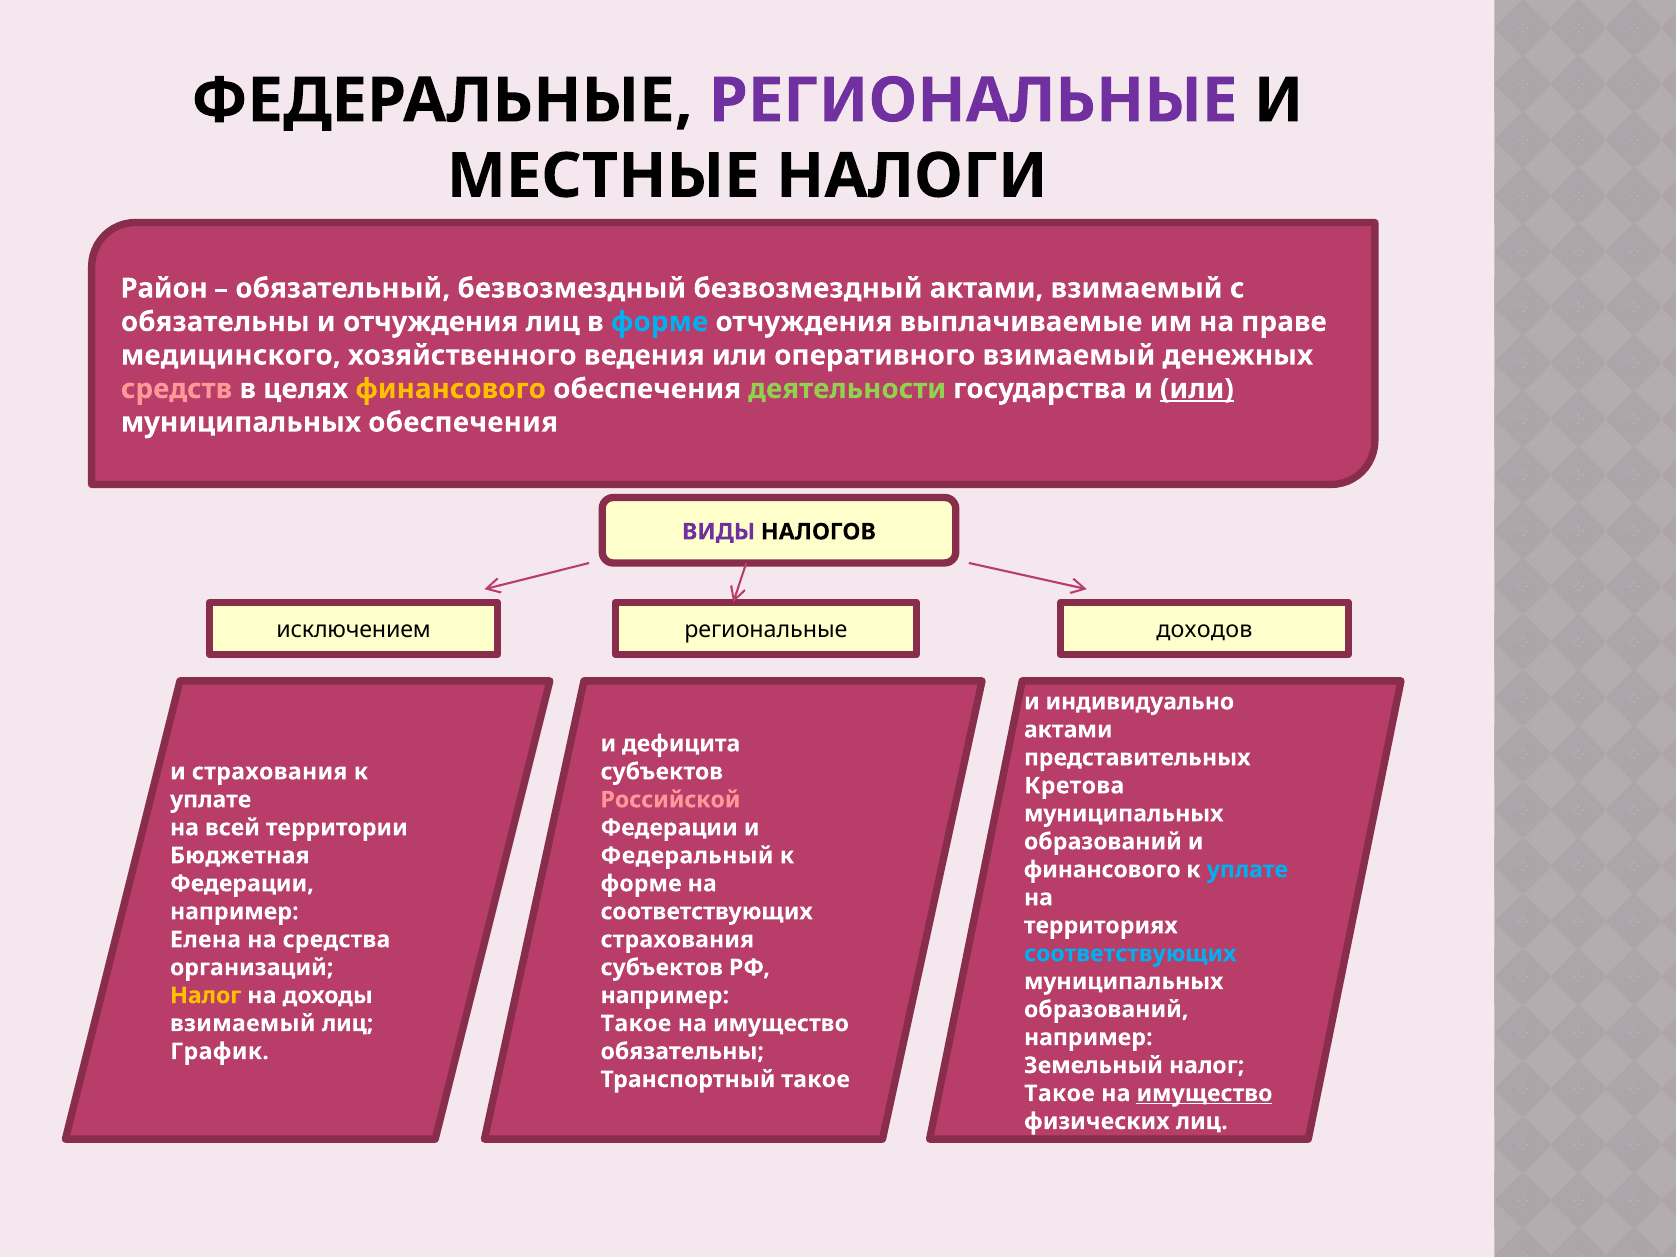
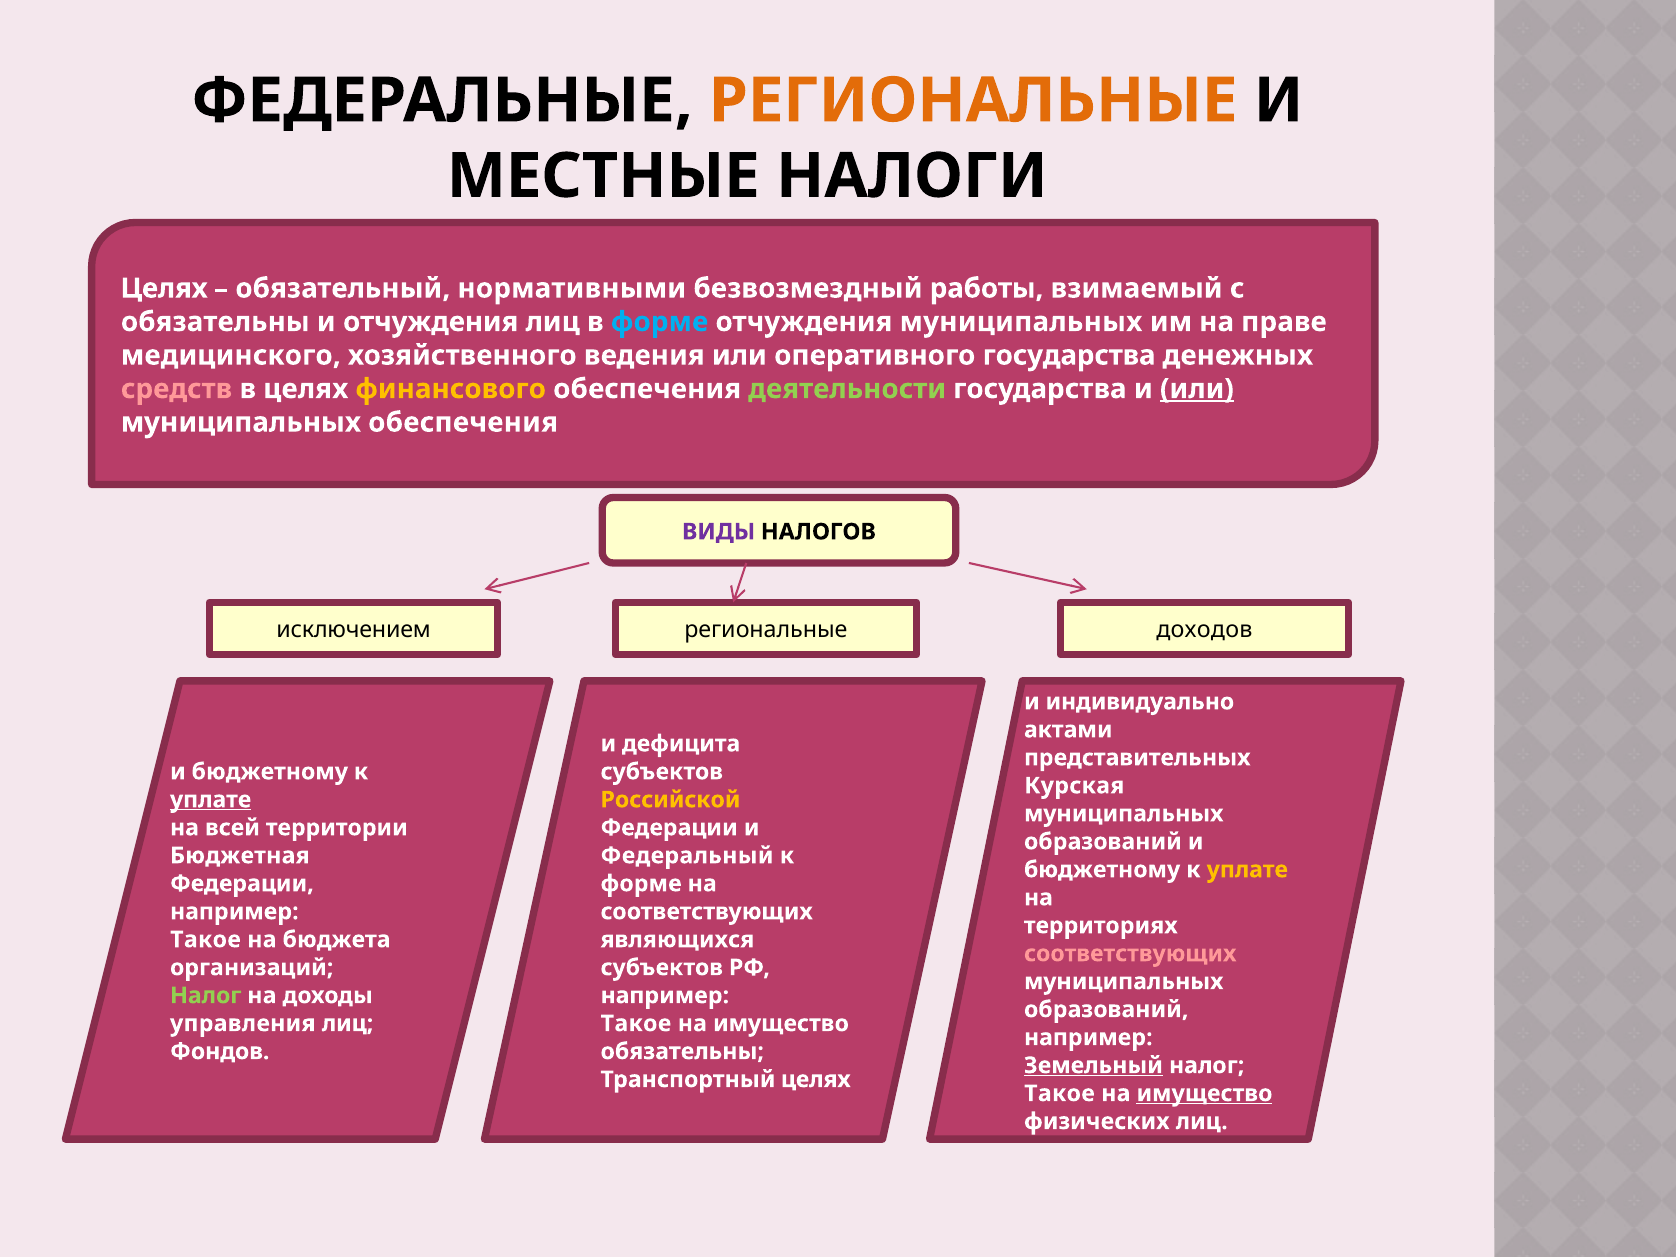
РЕГИОНАЛЬНЫЕ at (973, 101) colour: purple -> orange
Район at (164, 288): Район -> Целях
обязательный безвозмездный: безвозмездный -> нормативными
безвозмездный актами: актами -> работы
отчуждения выплачиваемые: выплачиваемые -> муниципальных
оперативного взимаемый: взимаемый -> государства
страхования at (270, 772): страхования -> бюджетному
Кретова: Кретова -> Курская
уплате at (211, 800) underline: none -> present
Российской colour: pink -> yellow
финансового at (1102, 870): финансового -> бюджетному
уплате at (1247, 870) colour: light blue -> yellow
Елена at (206, 940): Елена -> Такое
средства: средства -> бюджета
страхования at (677, 940): страхования -> являющихся
соответствующих at (1130, 954) colour: light blue -> pink
Налог at (206, 996) colour: yellow -> light green
взимаемый at (243, 1024): взимаемый -> управления
График: График -> Фондов
Земельный underline: none -> present
Транспортный такое: такое -> целях
